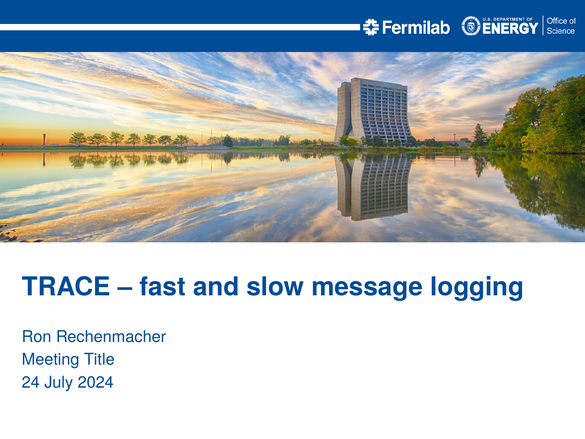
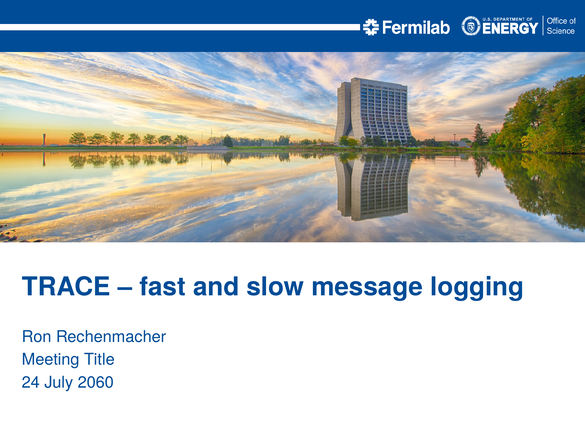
2024: 2024 -> 2060
